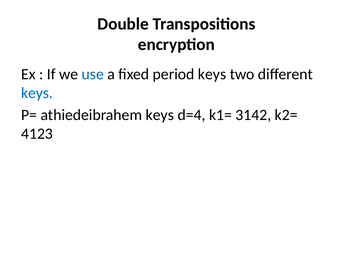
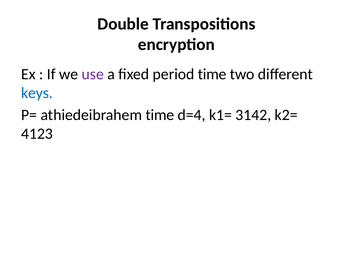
use colour: blue -> purple
period keys: keys -> time
athiedeibrahem keys: keys -> time
